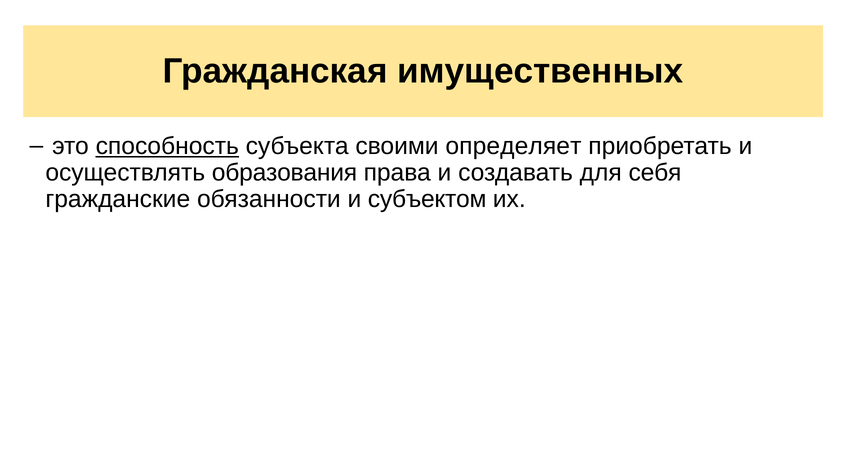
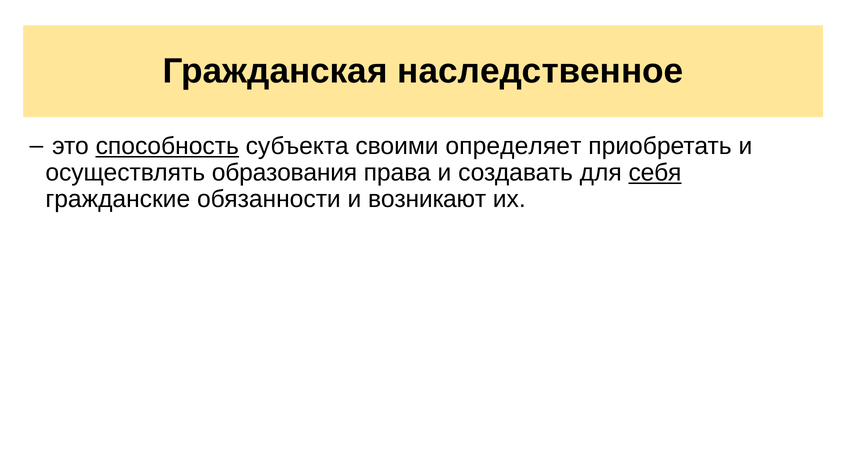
имущественных: имущественных -> наследственное
себя underline: none -> present
субъектом: субъектом -> возникают
